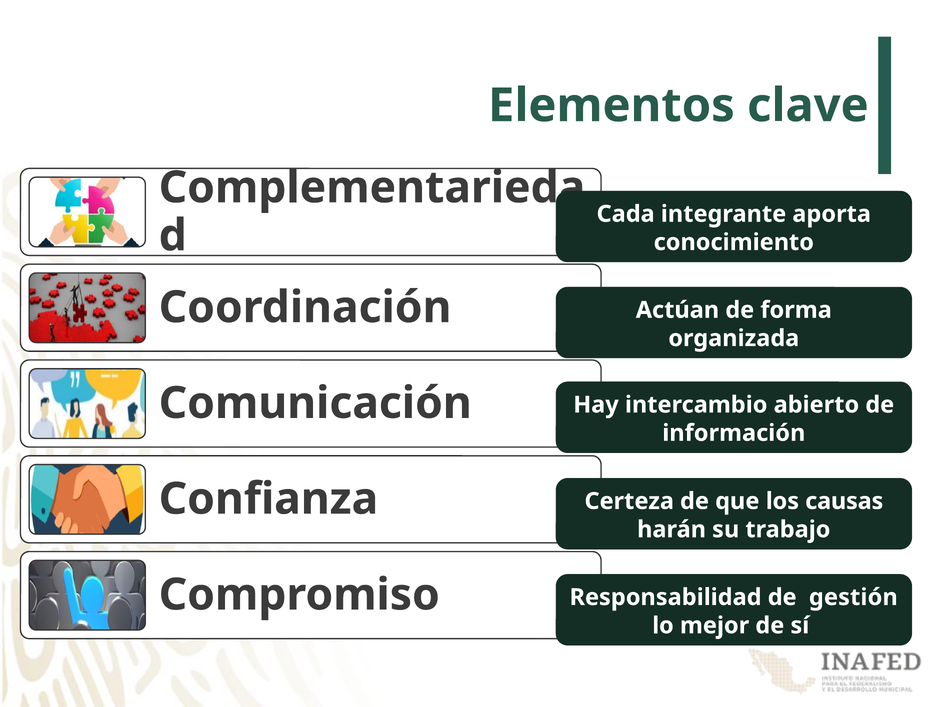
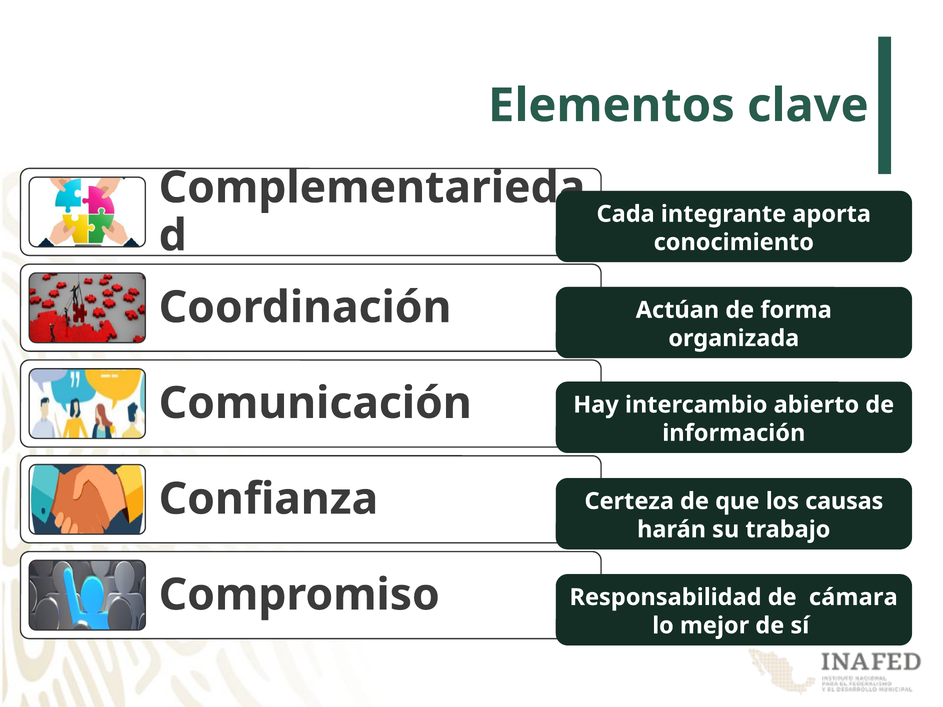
gestión: gestión -> cámara
